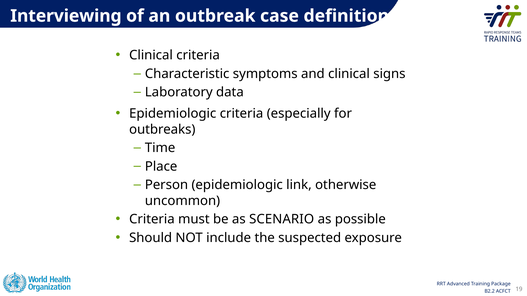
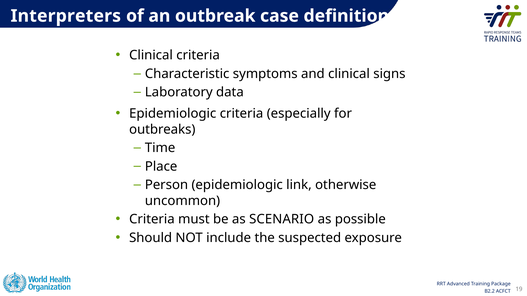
Interviewing: Interviewing -> Interpreters
